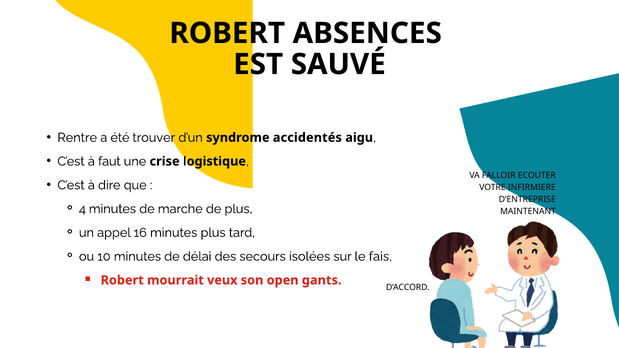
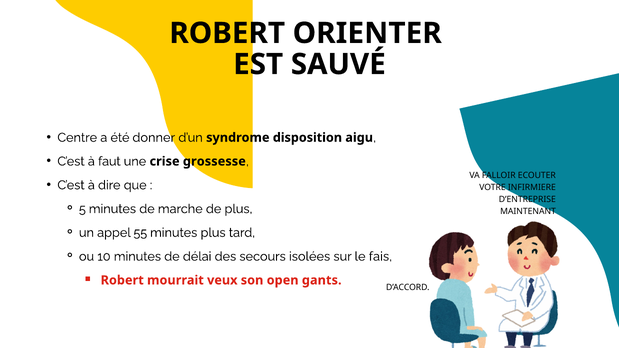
ABSENCES: ABSENCES -> ORIENTER
Rentre: Rentre -> Centre
trouver: trouver -> donner
accidentés: accidentés -> disposition
logistique: logistique -> grossesse
4: 4 -> 5
16: 16 -> 55
